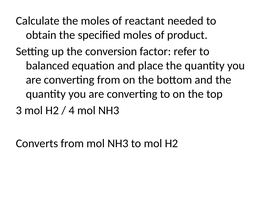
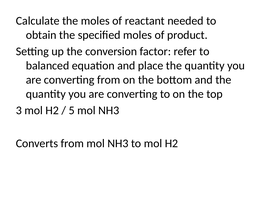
4: 4 -> 5
